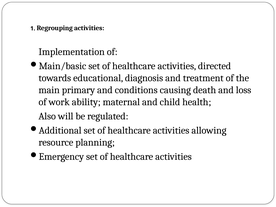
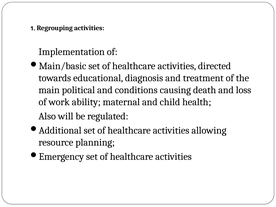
primary: primary -> political
